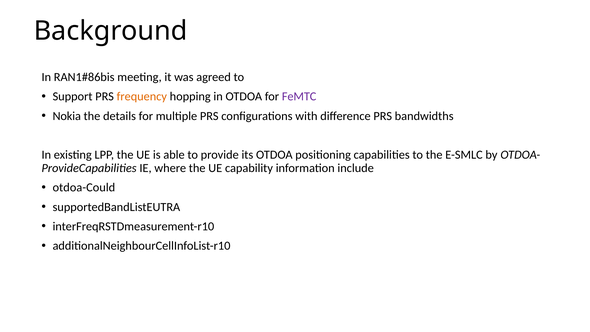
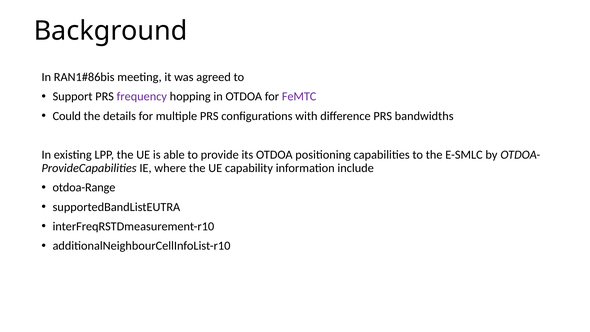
frequency colour: orange -> purple
Nokia: Nokia -> Could
otdoa-Could: otdoa-Could -> otdoa-Range
